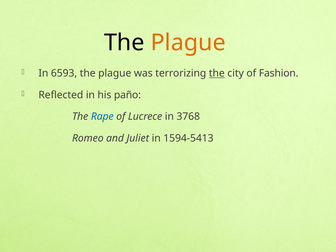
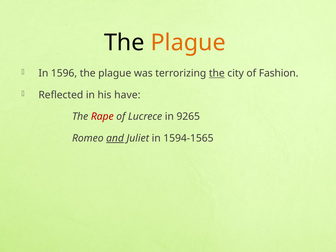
6593: 6593 -> 1596
paño: paño -> have
Rape colour: blue -> red
3768: 3768 -> 9265
and underline: none -> present
1594-5413: 1594-5413 -> 1594-1565
